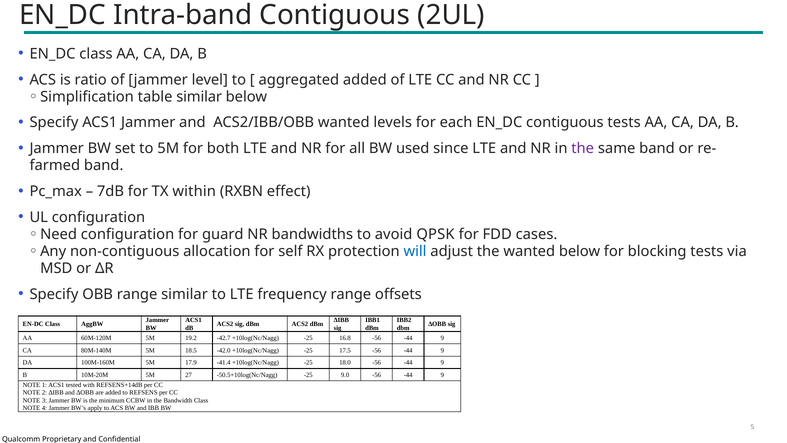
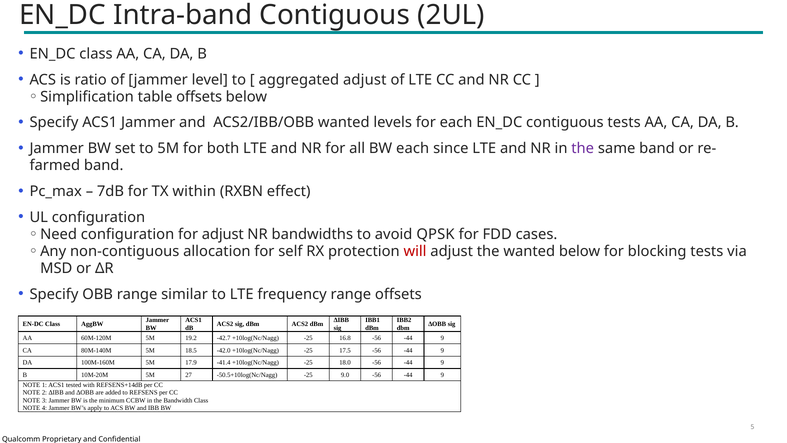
aggregated added: added -> adjust
table similar: similar -> offsets
BW used: used -> each
for guard: guard -> adjust
will colour: blue -> red
